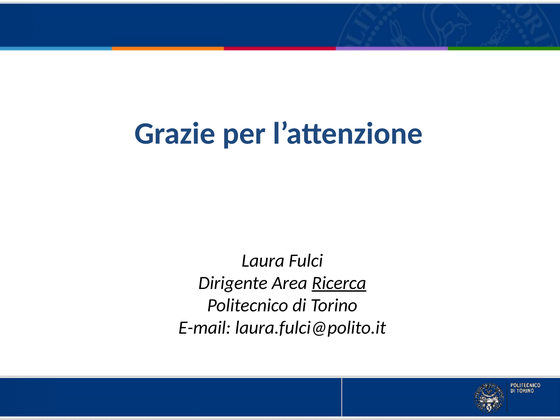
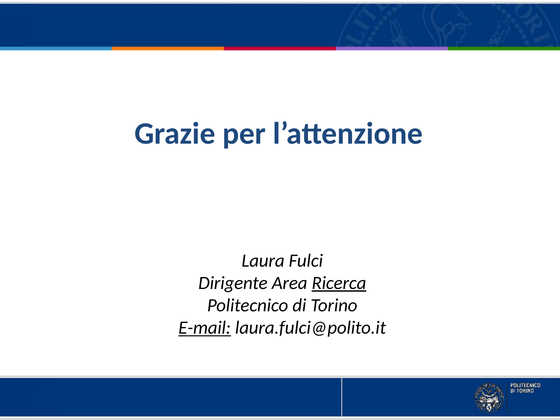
E-mail underline: none -> present
